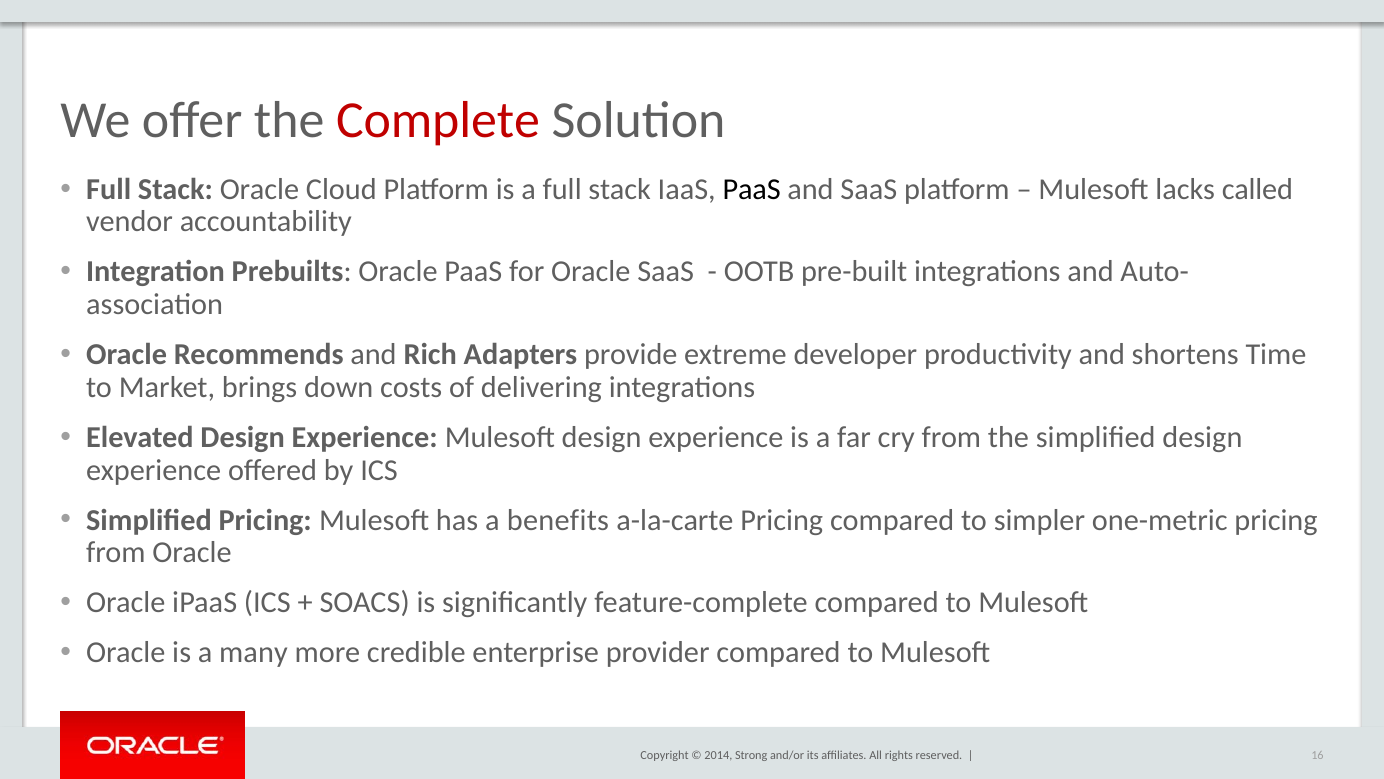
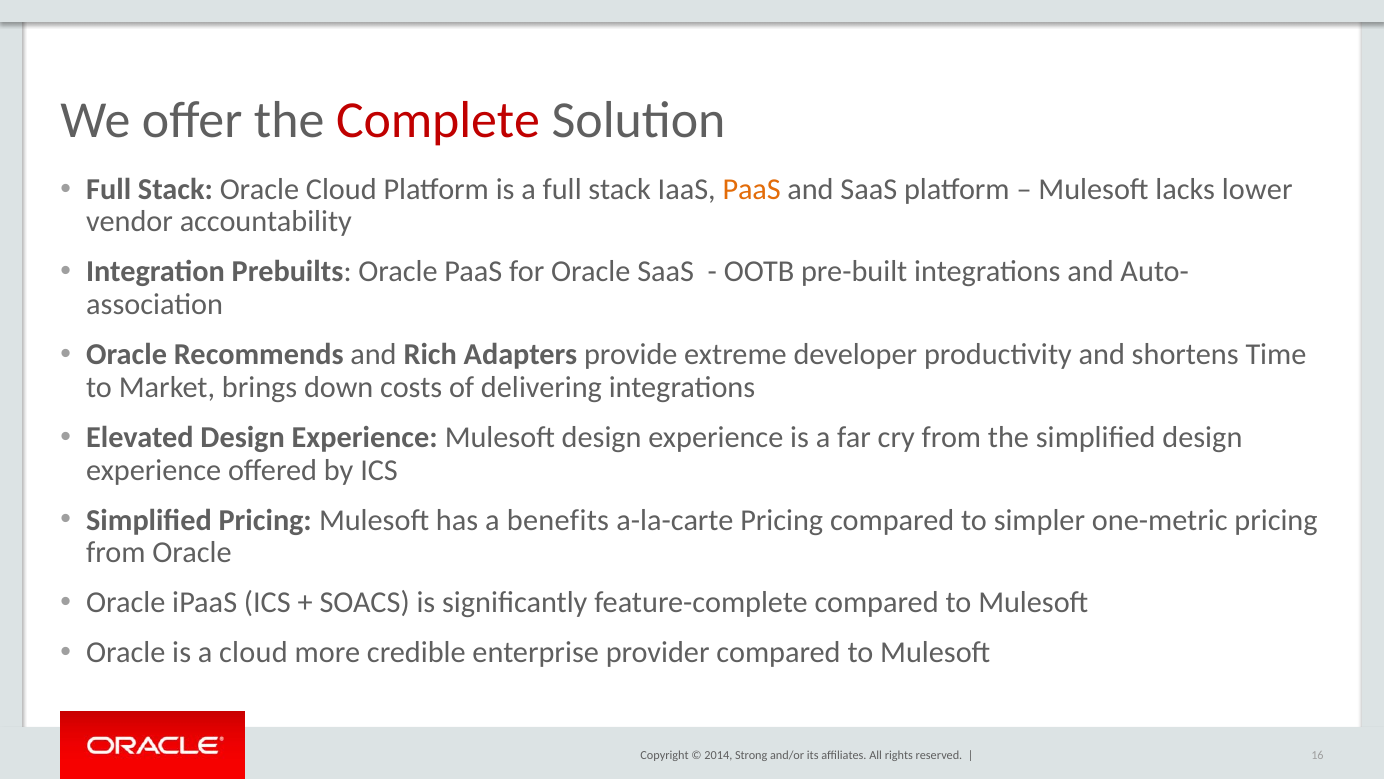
PaaS at (752, 189) colour: black -> orange
called: called -> lower
a many: many -> cloud
